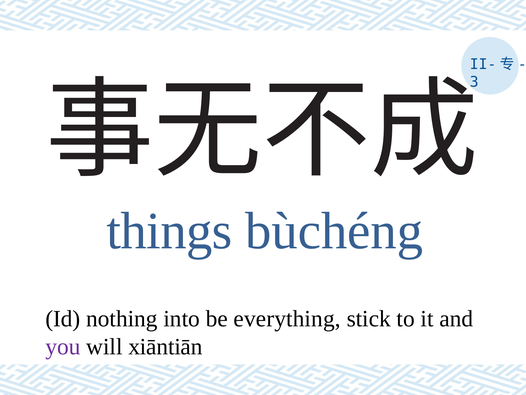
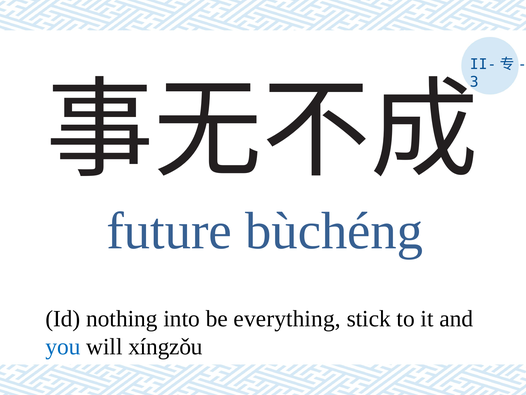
things: things -> future
you colour: purple -> blue
xiāntiān: xiāntiān -> xíngzǒu
